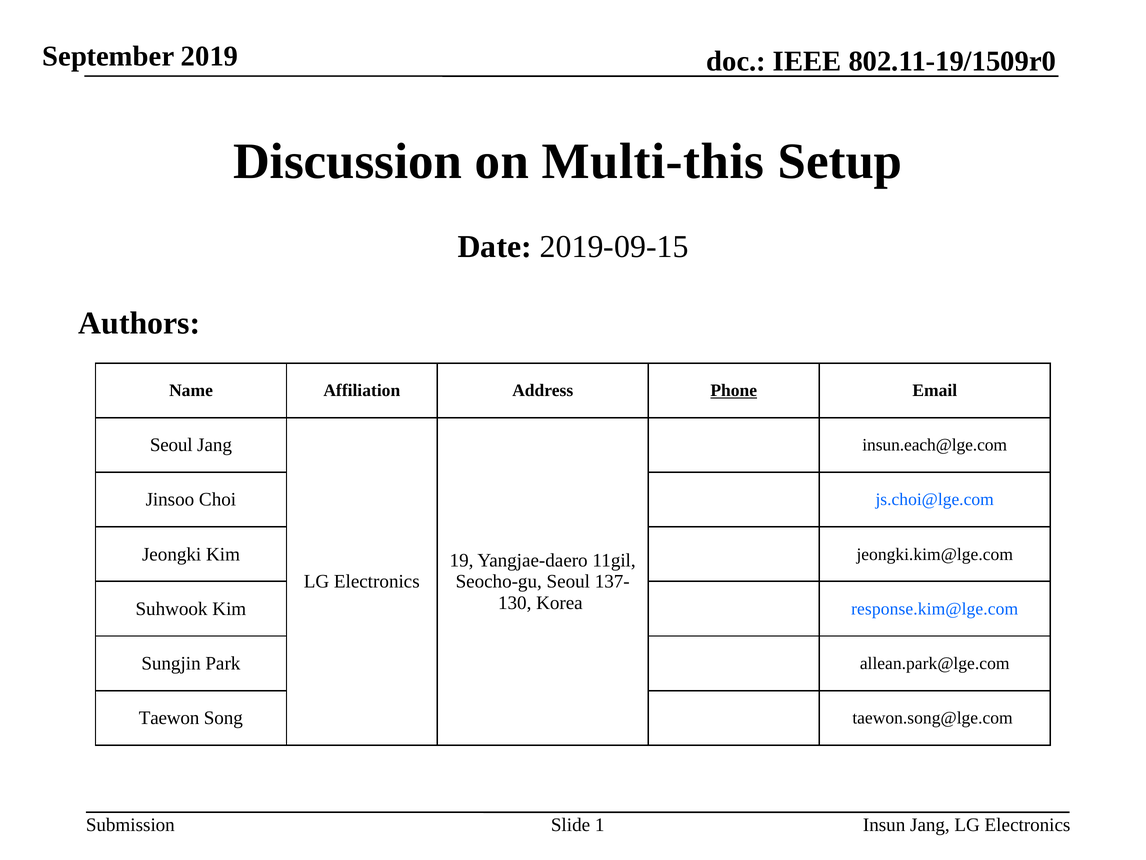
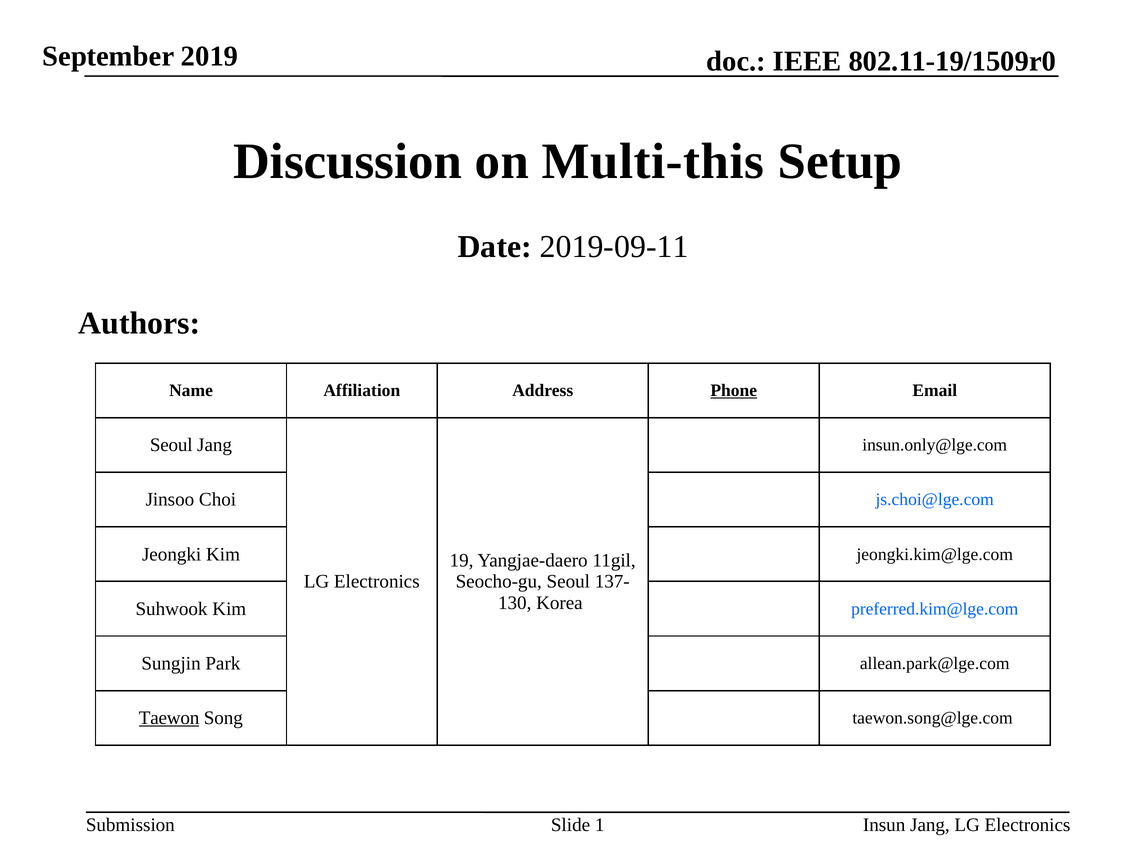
2019-09-15: 2019-09-15 -> 2019-09-11
insun.each@lge.com: insun.each@lge.com -> insun.only@lge.com
response.kim@lge.com: response.kim@lge.com -> preferred.kim@lge.com
Taewon underline: none -> present
